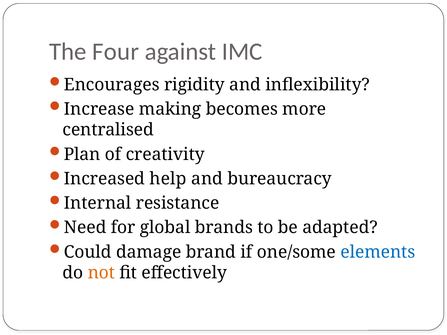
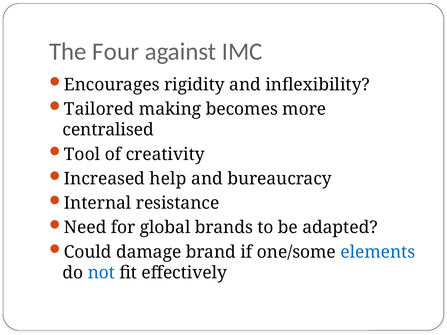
Increase: Increase -> Tailored
Plan: Plan -> Tool
not colour: orange -> blue
